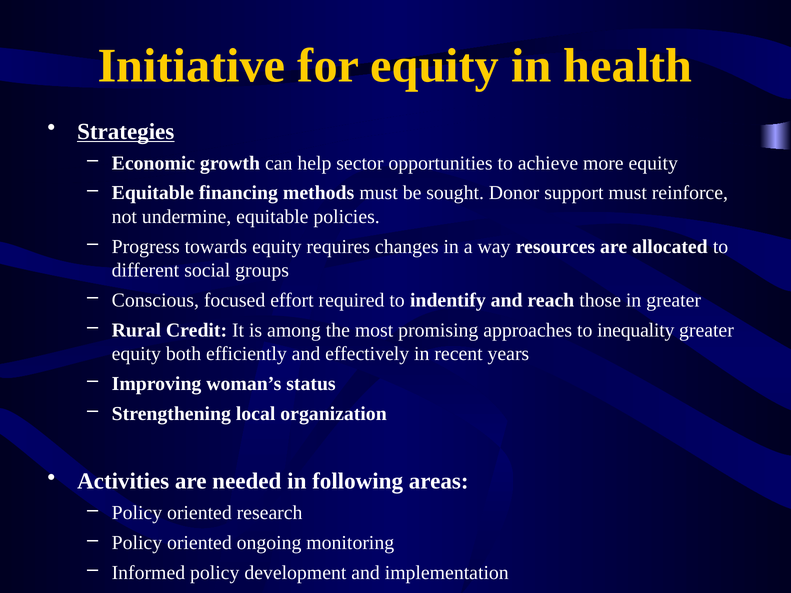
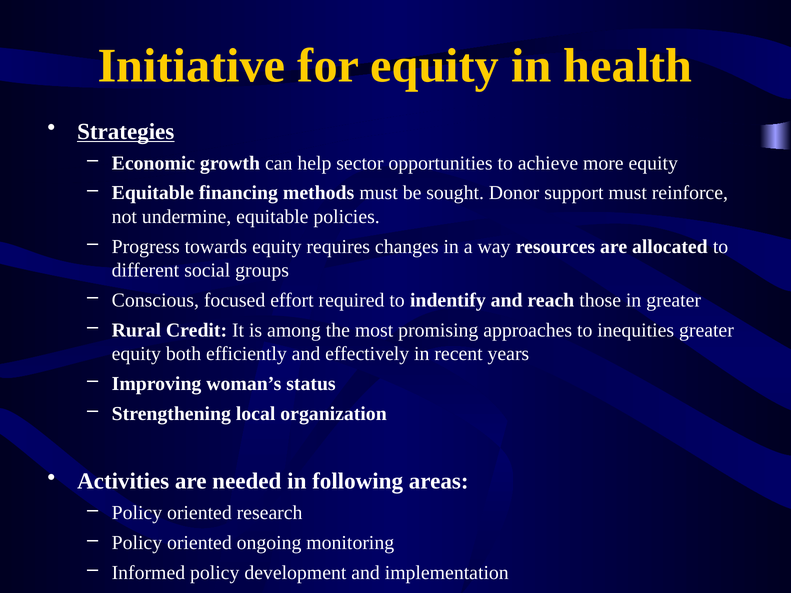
inequality: inequality -> inequities
